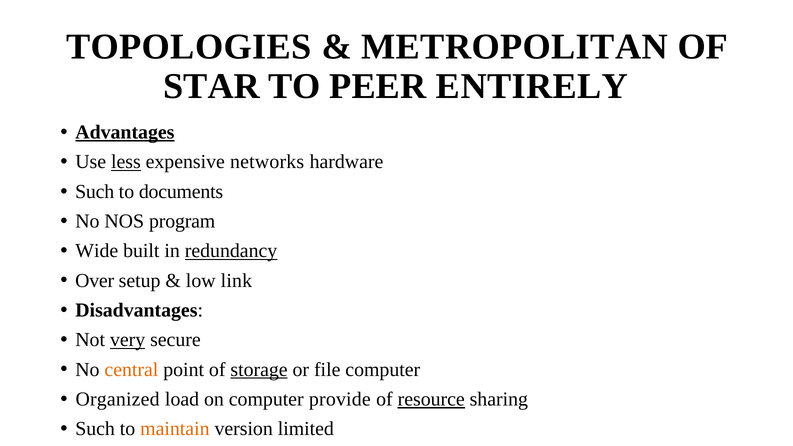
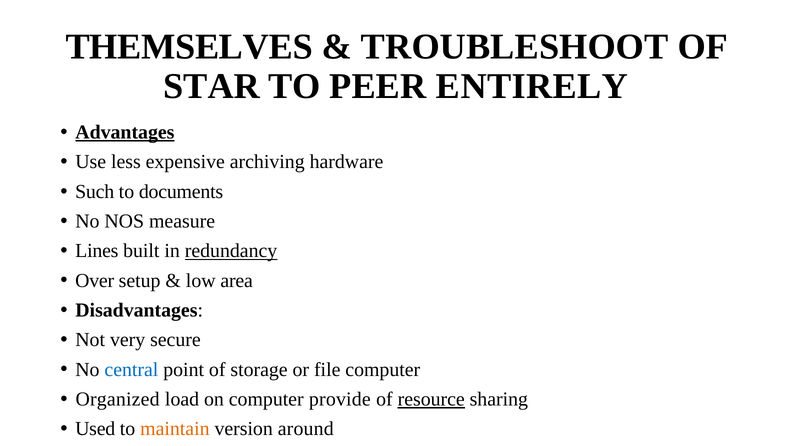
TOPOLOGIES: TOPOLOGIES -> THEMSELVES
METROPOLITAN: METROPOLITAN -> TROUBLESHOOT
less underline: present -> none
networks: networks -> archiving
program: program -> measure
Wide: Wide -> Lines
link: link -> area
very underline: present -> none
central colour: orange -> blue
storage underline: present -> none
Such at (95, 429): Such -> Used
limited: limited -> around
